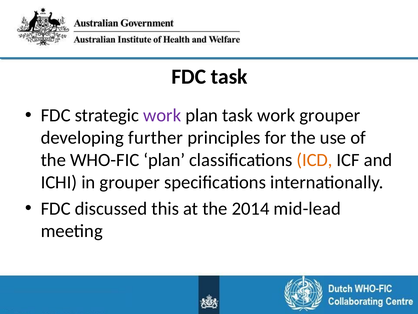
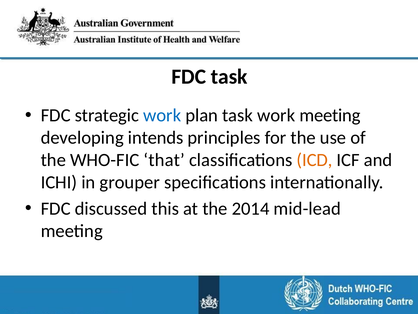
work at (162, 115) colour: purple -> blue
work grouper: grouper -> meeting
further: further -> intends
WHO-FIC plan: plan -> that
